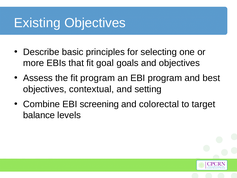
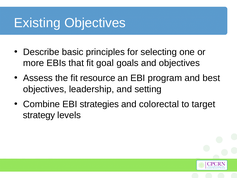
fit program: program -> resource
contextual: contextual -> leadership
screening: screening -> strategies
balance: balance -> strategy
